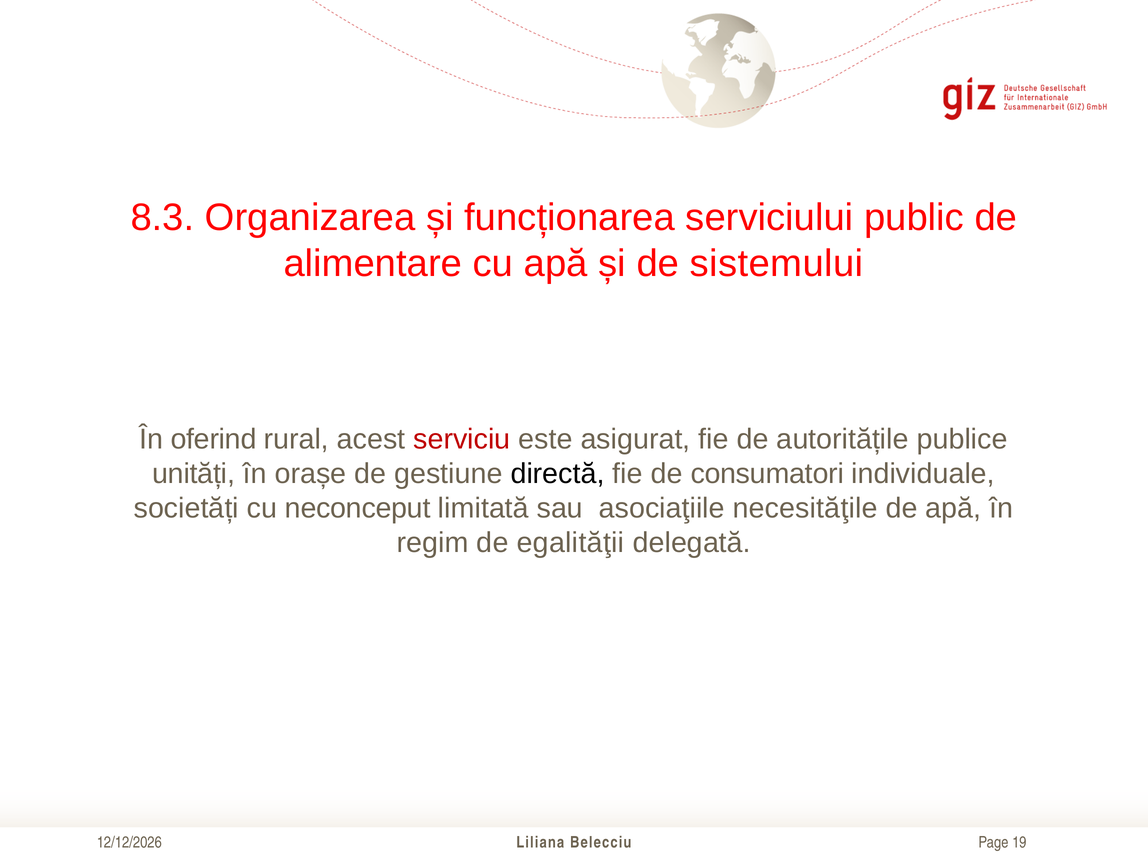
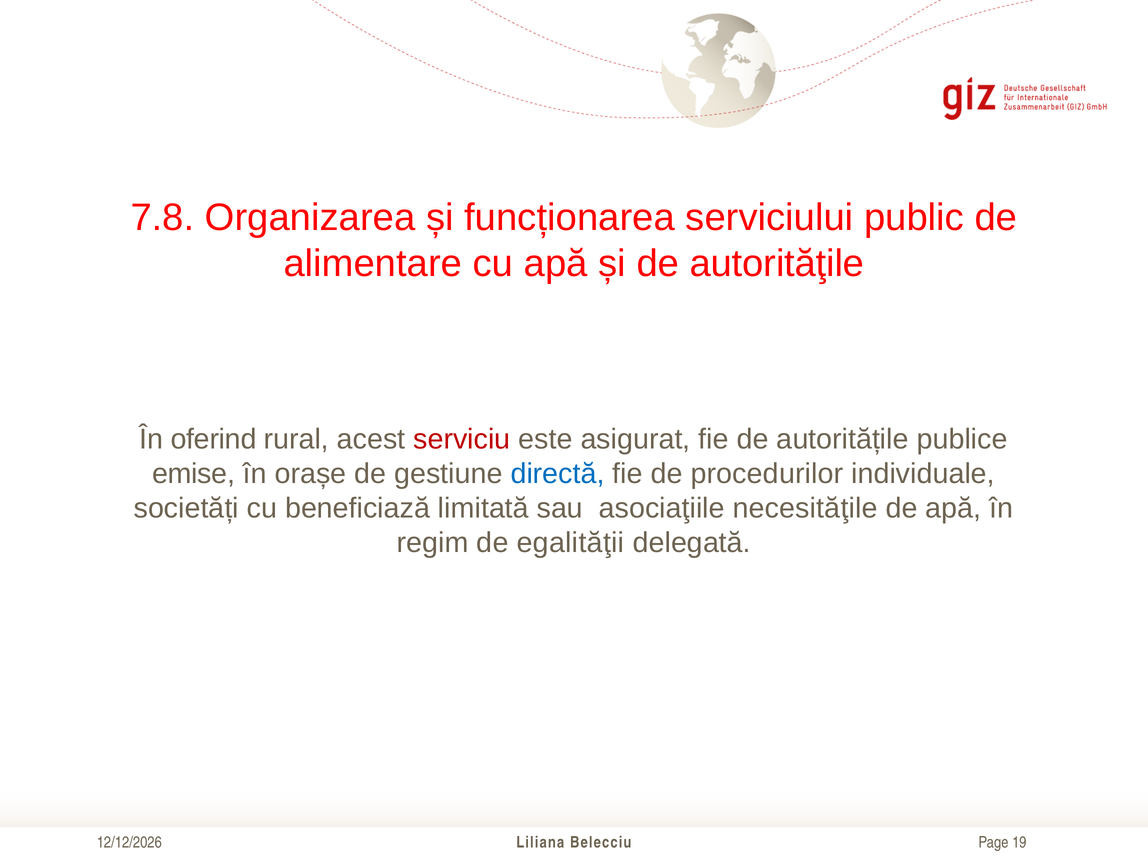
8.3: 8.3 -> 7.8
sistemului: sistemului -> autorităţile
unități: unități -> emise
directă colour: black -> blue
consumatori: consumatori -> procedurilor
neconceput: neconceput -> beneficiază
